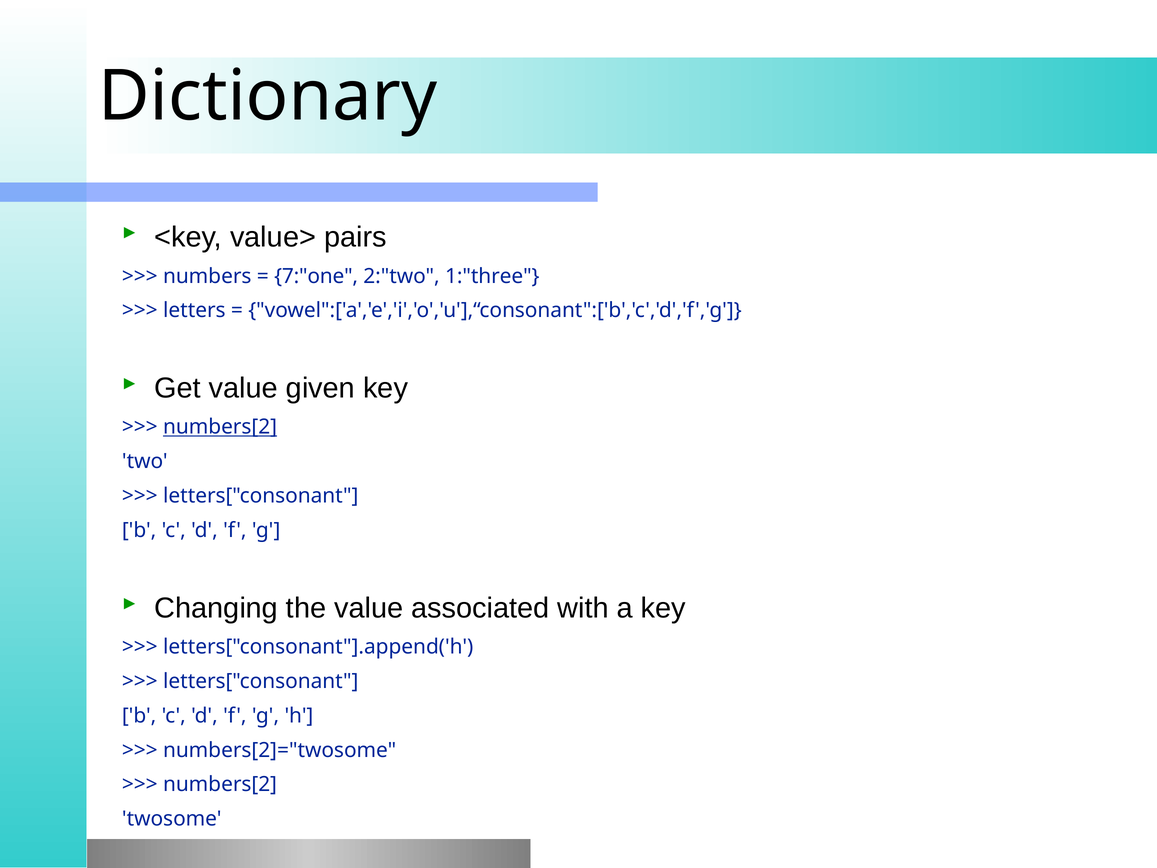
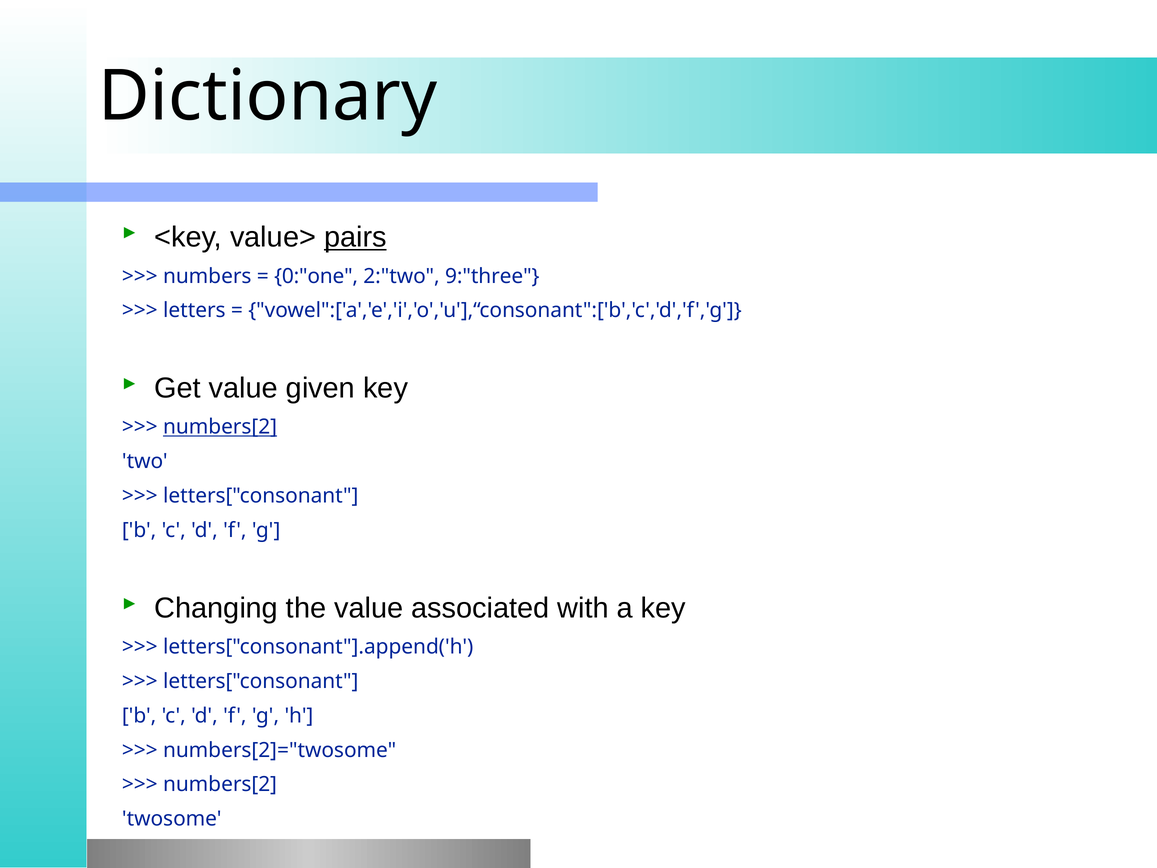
pairs underline: none -> present
7:"one: 7:"one -> 0:"one
1:"three: 1:"three -> 9:"three
